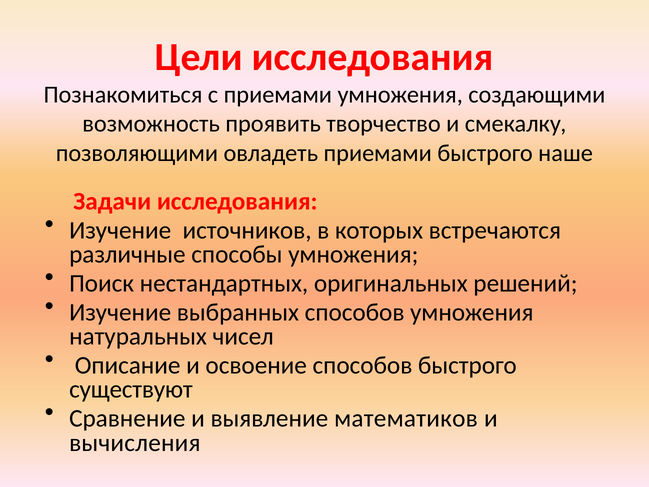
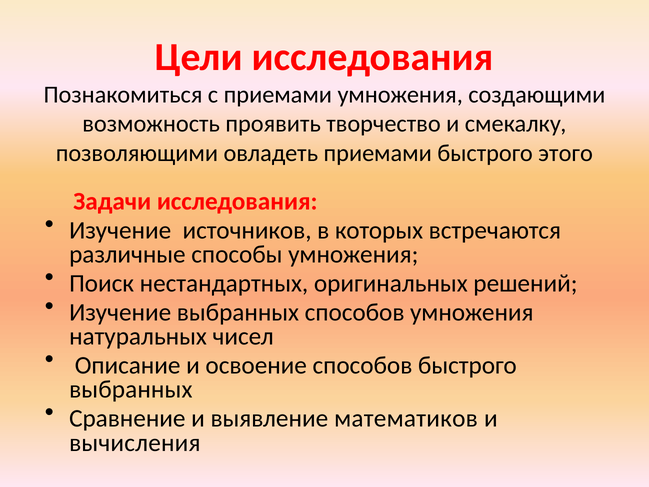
наше: наше -> этого
существуют at (131, 389): существуют -> выбранных
